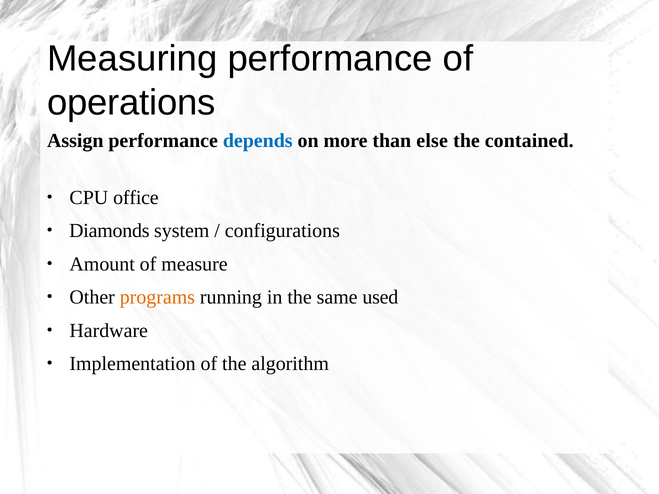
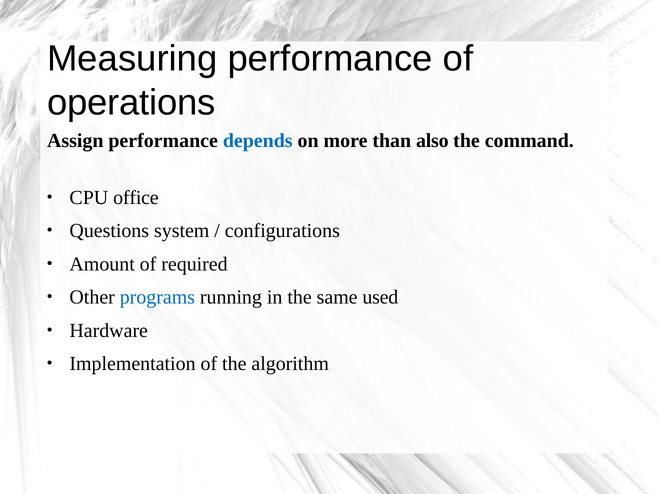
else: else -> also
contained: contained -> command
Diamonds: Diamonds -> Questions
measure: measure -> required
programs colour: orange -> blue
